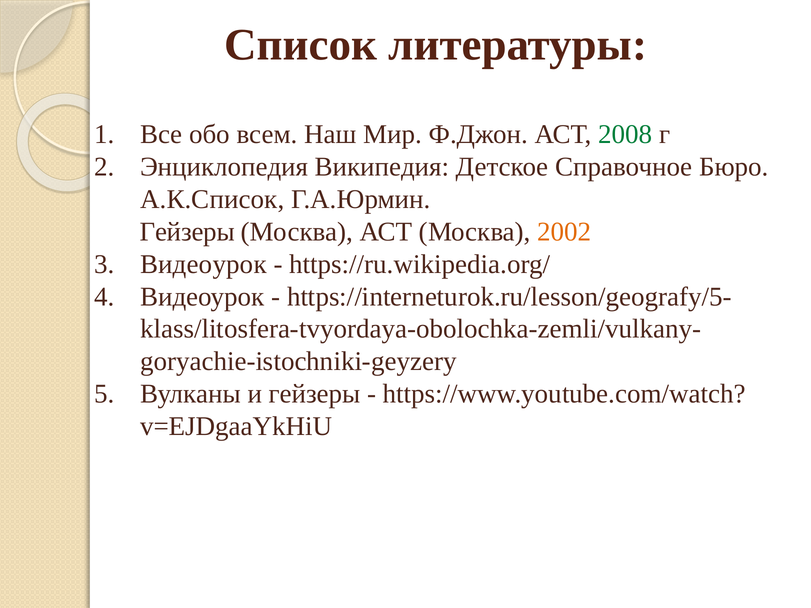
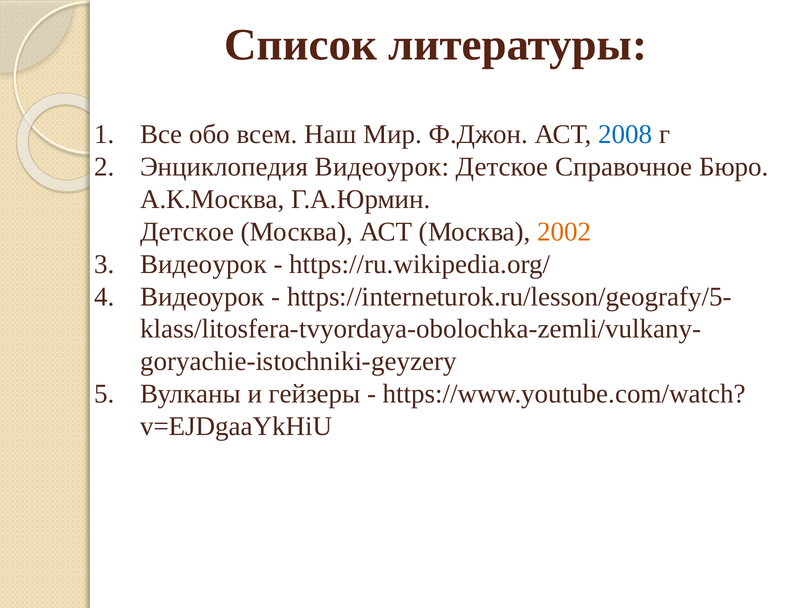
2008 colour: green -> blue
Энциклопедия Википедия: Википедия -> Видеоурок
А.К.Список: А.К.Список -> А.К.Москва
Гейзеры at (187, 232): Гейзеры -> Детское
